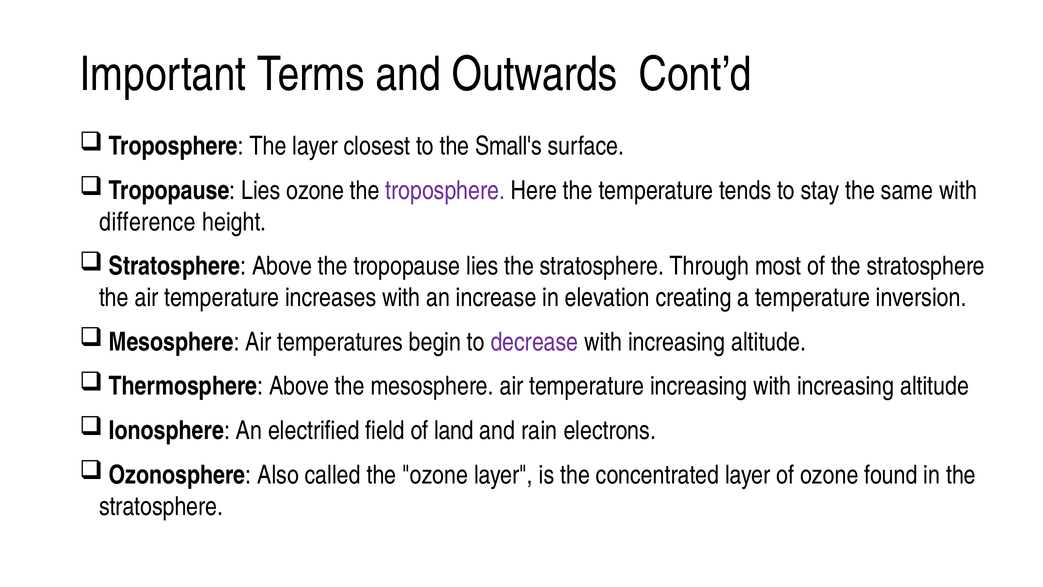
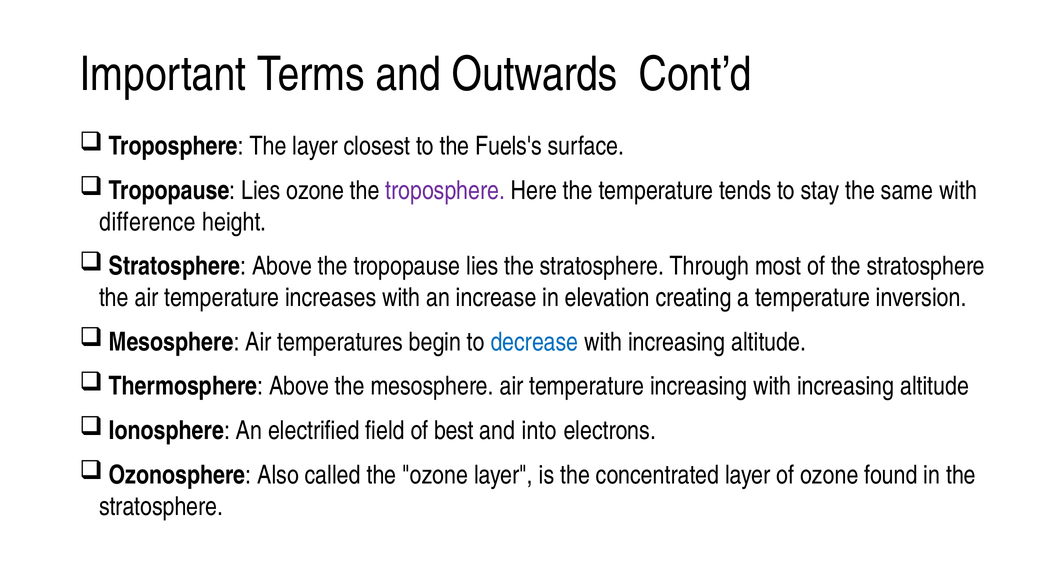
Small's: Small's -> Fuels's
decrease colour: purple -> blue
land: land -> best
rain: rain -> into
